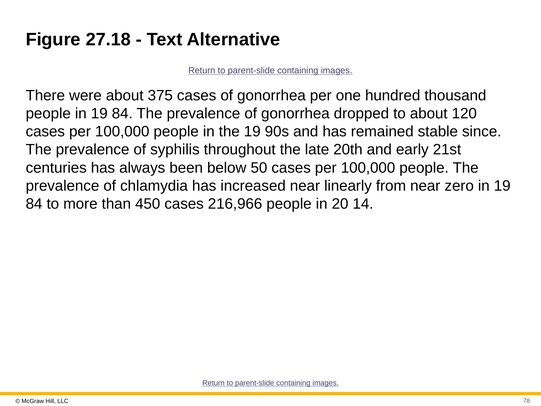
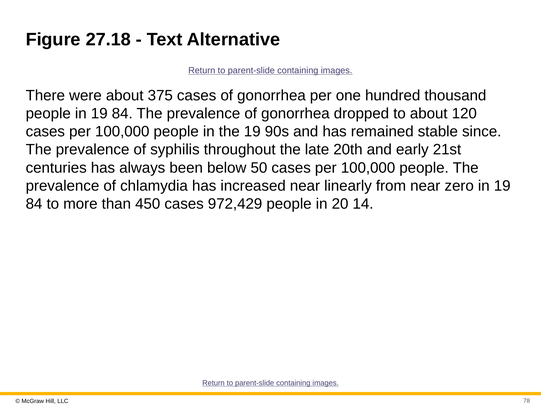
216,966: 216,966 -> 972,429
